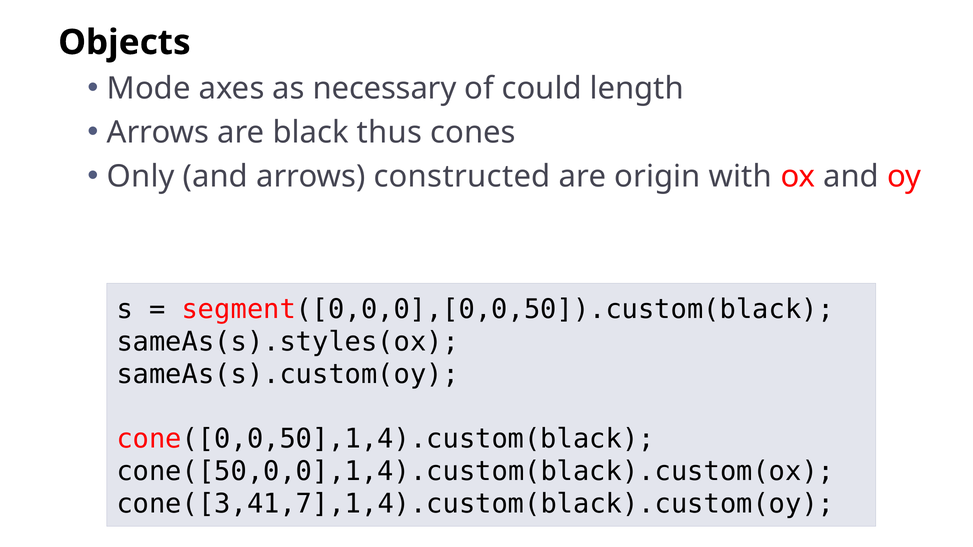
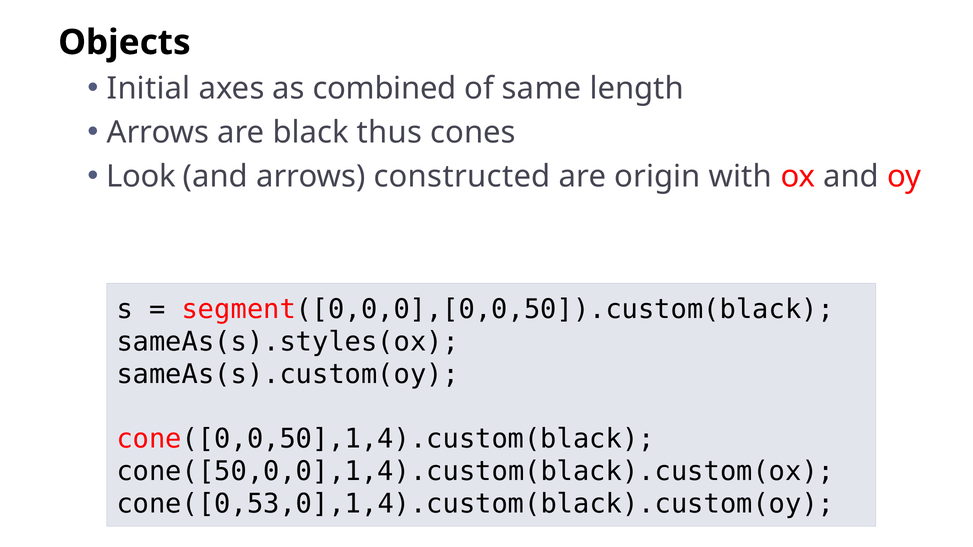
Mode: Mode -> Initial
necessary: necessary -> combined
could: could -> same
Only: Only -> Look
cone([3,41,7],1,4).custom(black).custom(oy: cone([3,41,7],1,4).custom(black).custom(oy -> cone([0,53,0],1,4).custom(black).custom(oy
